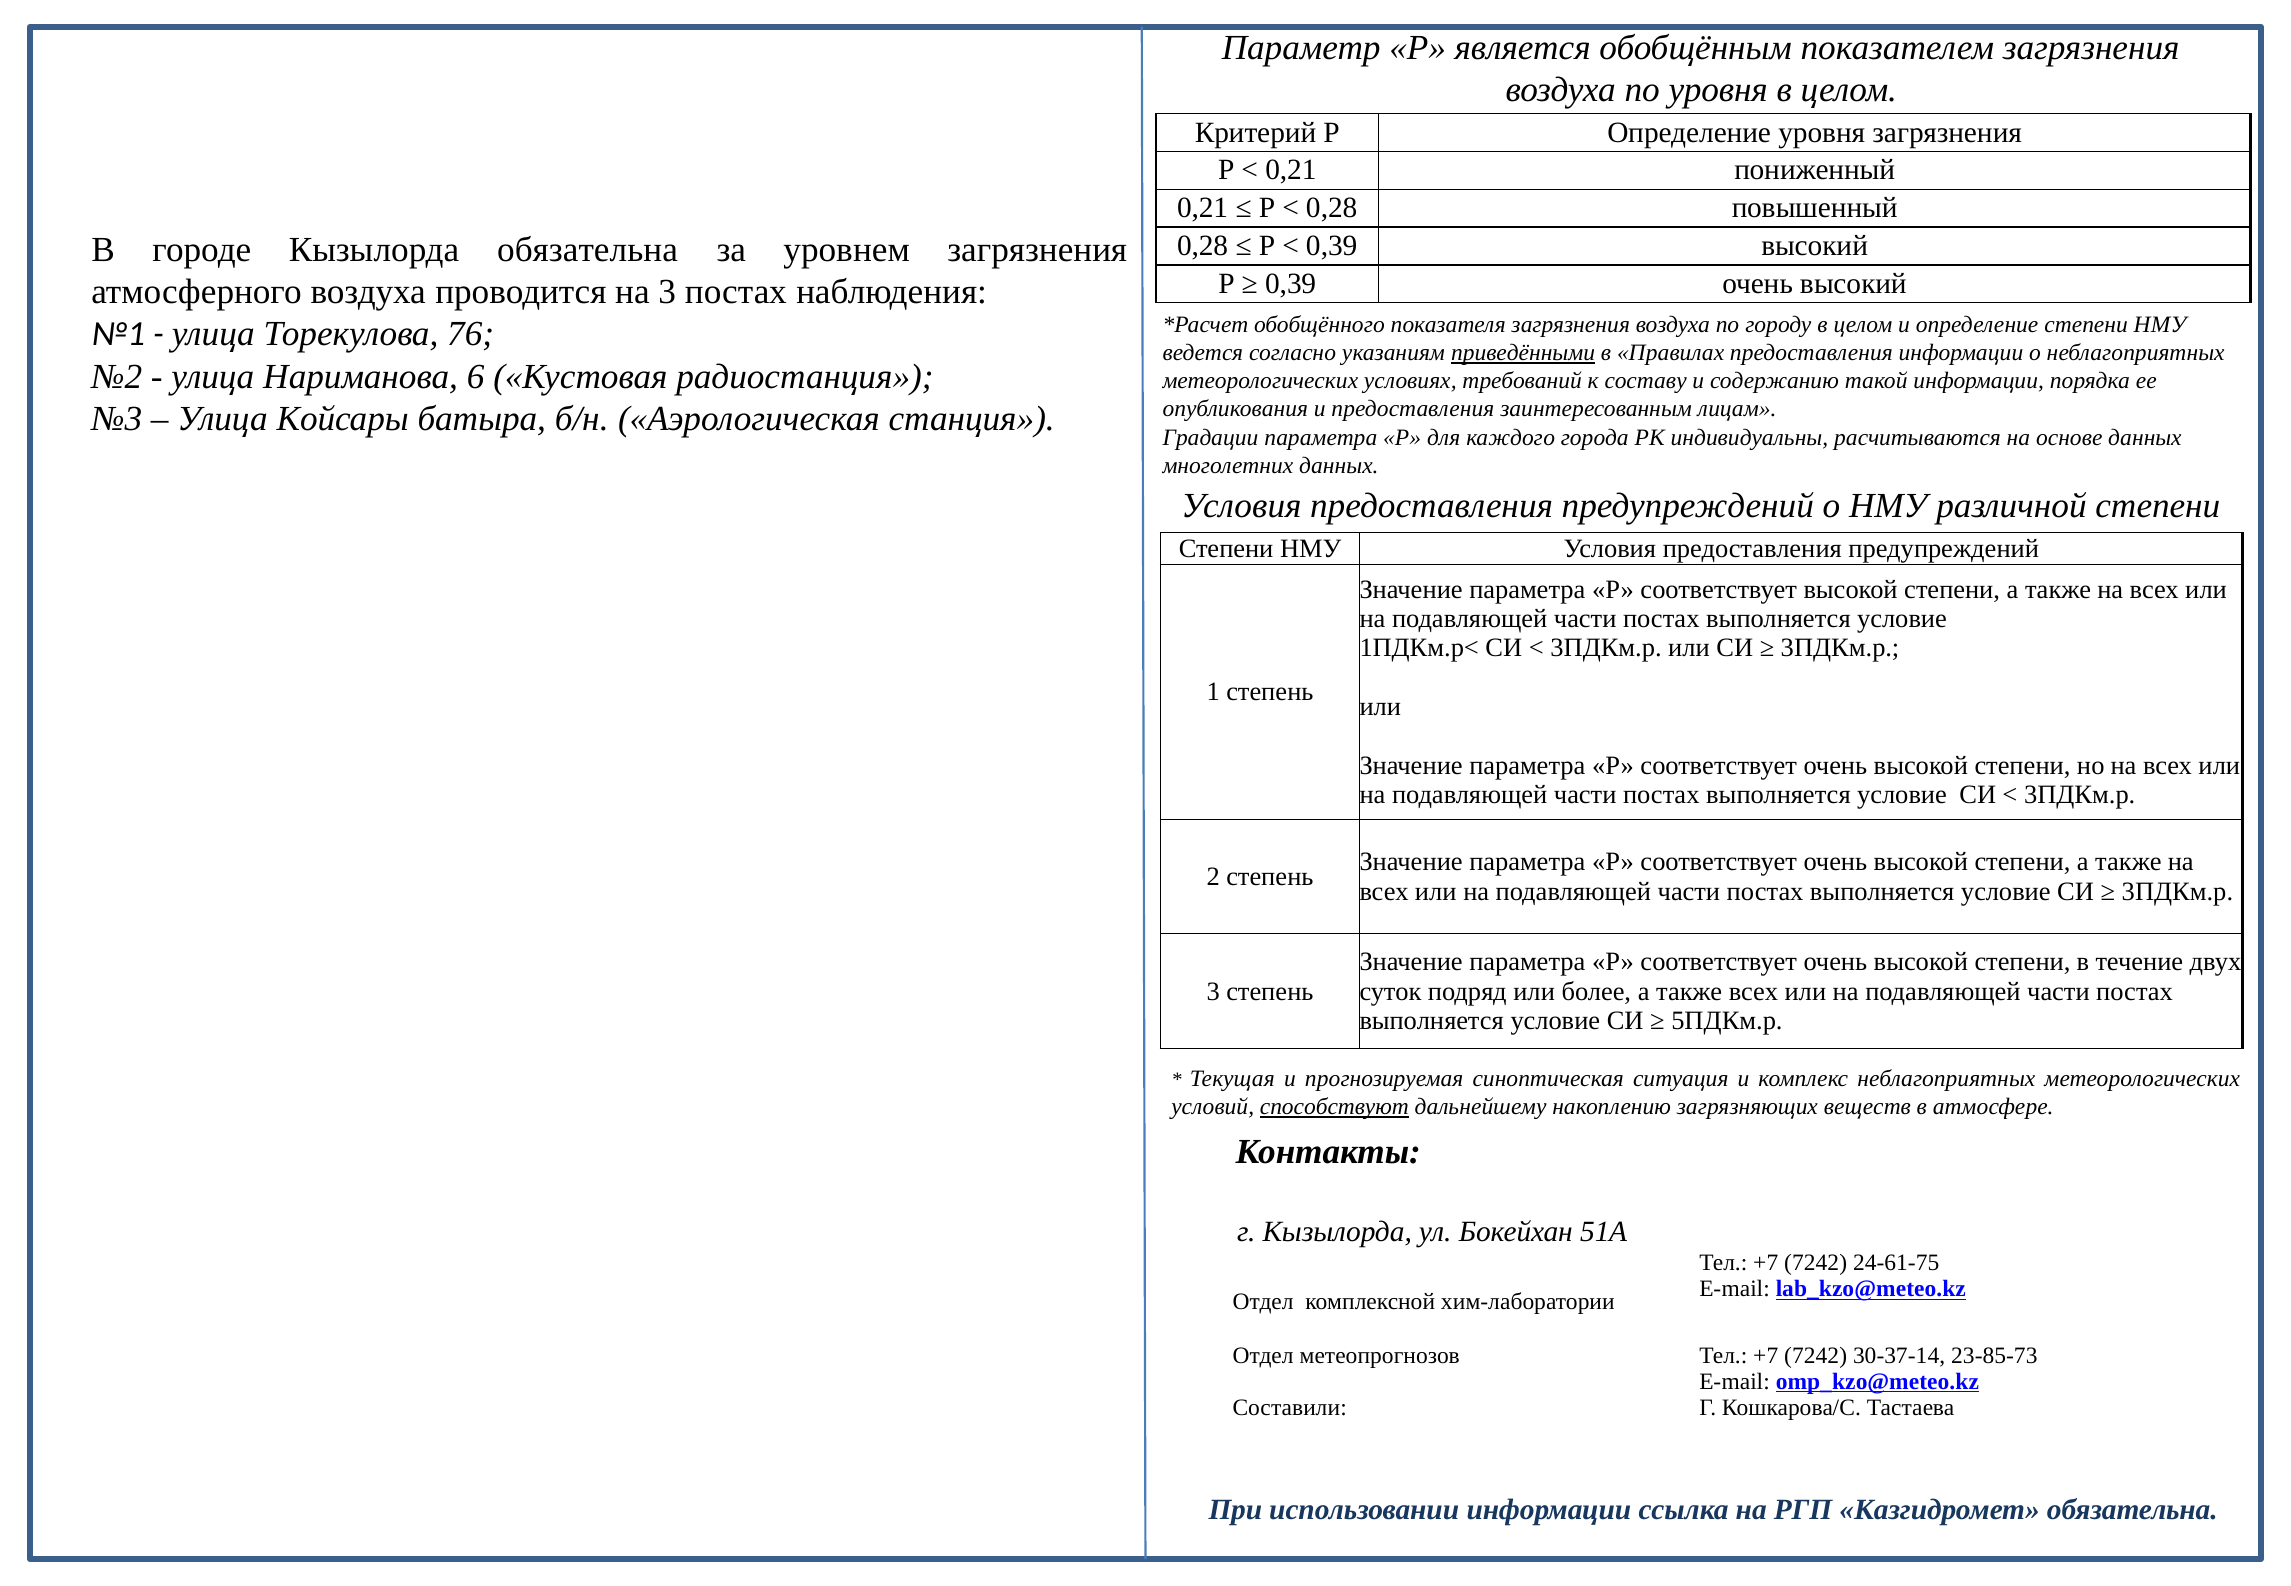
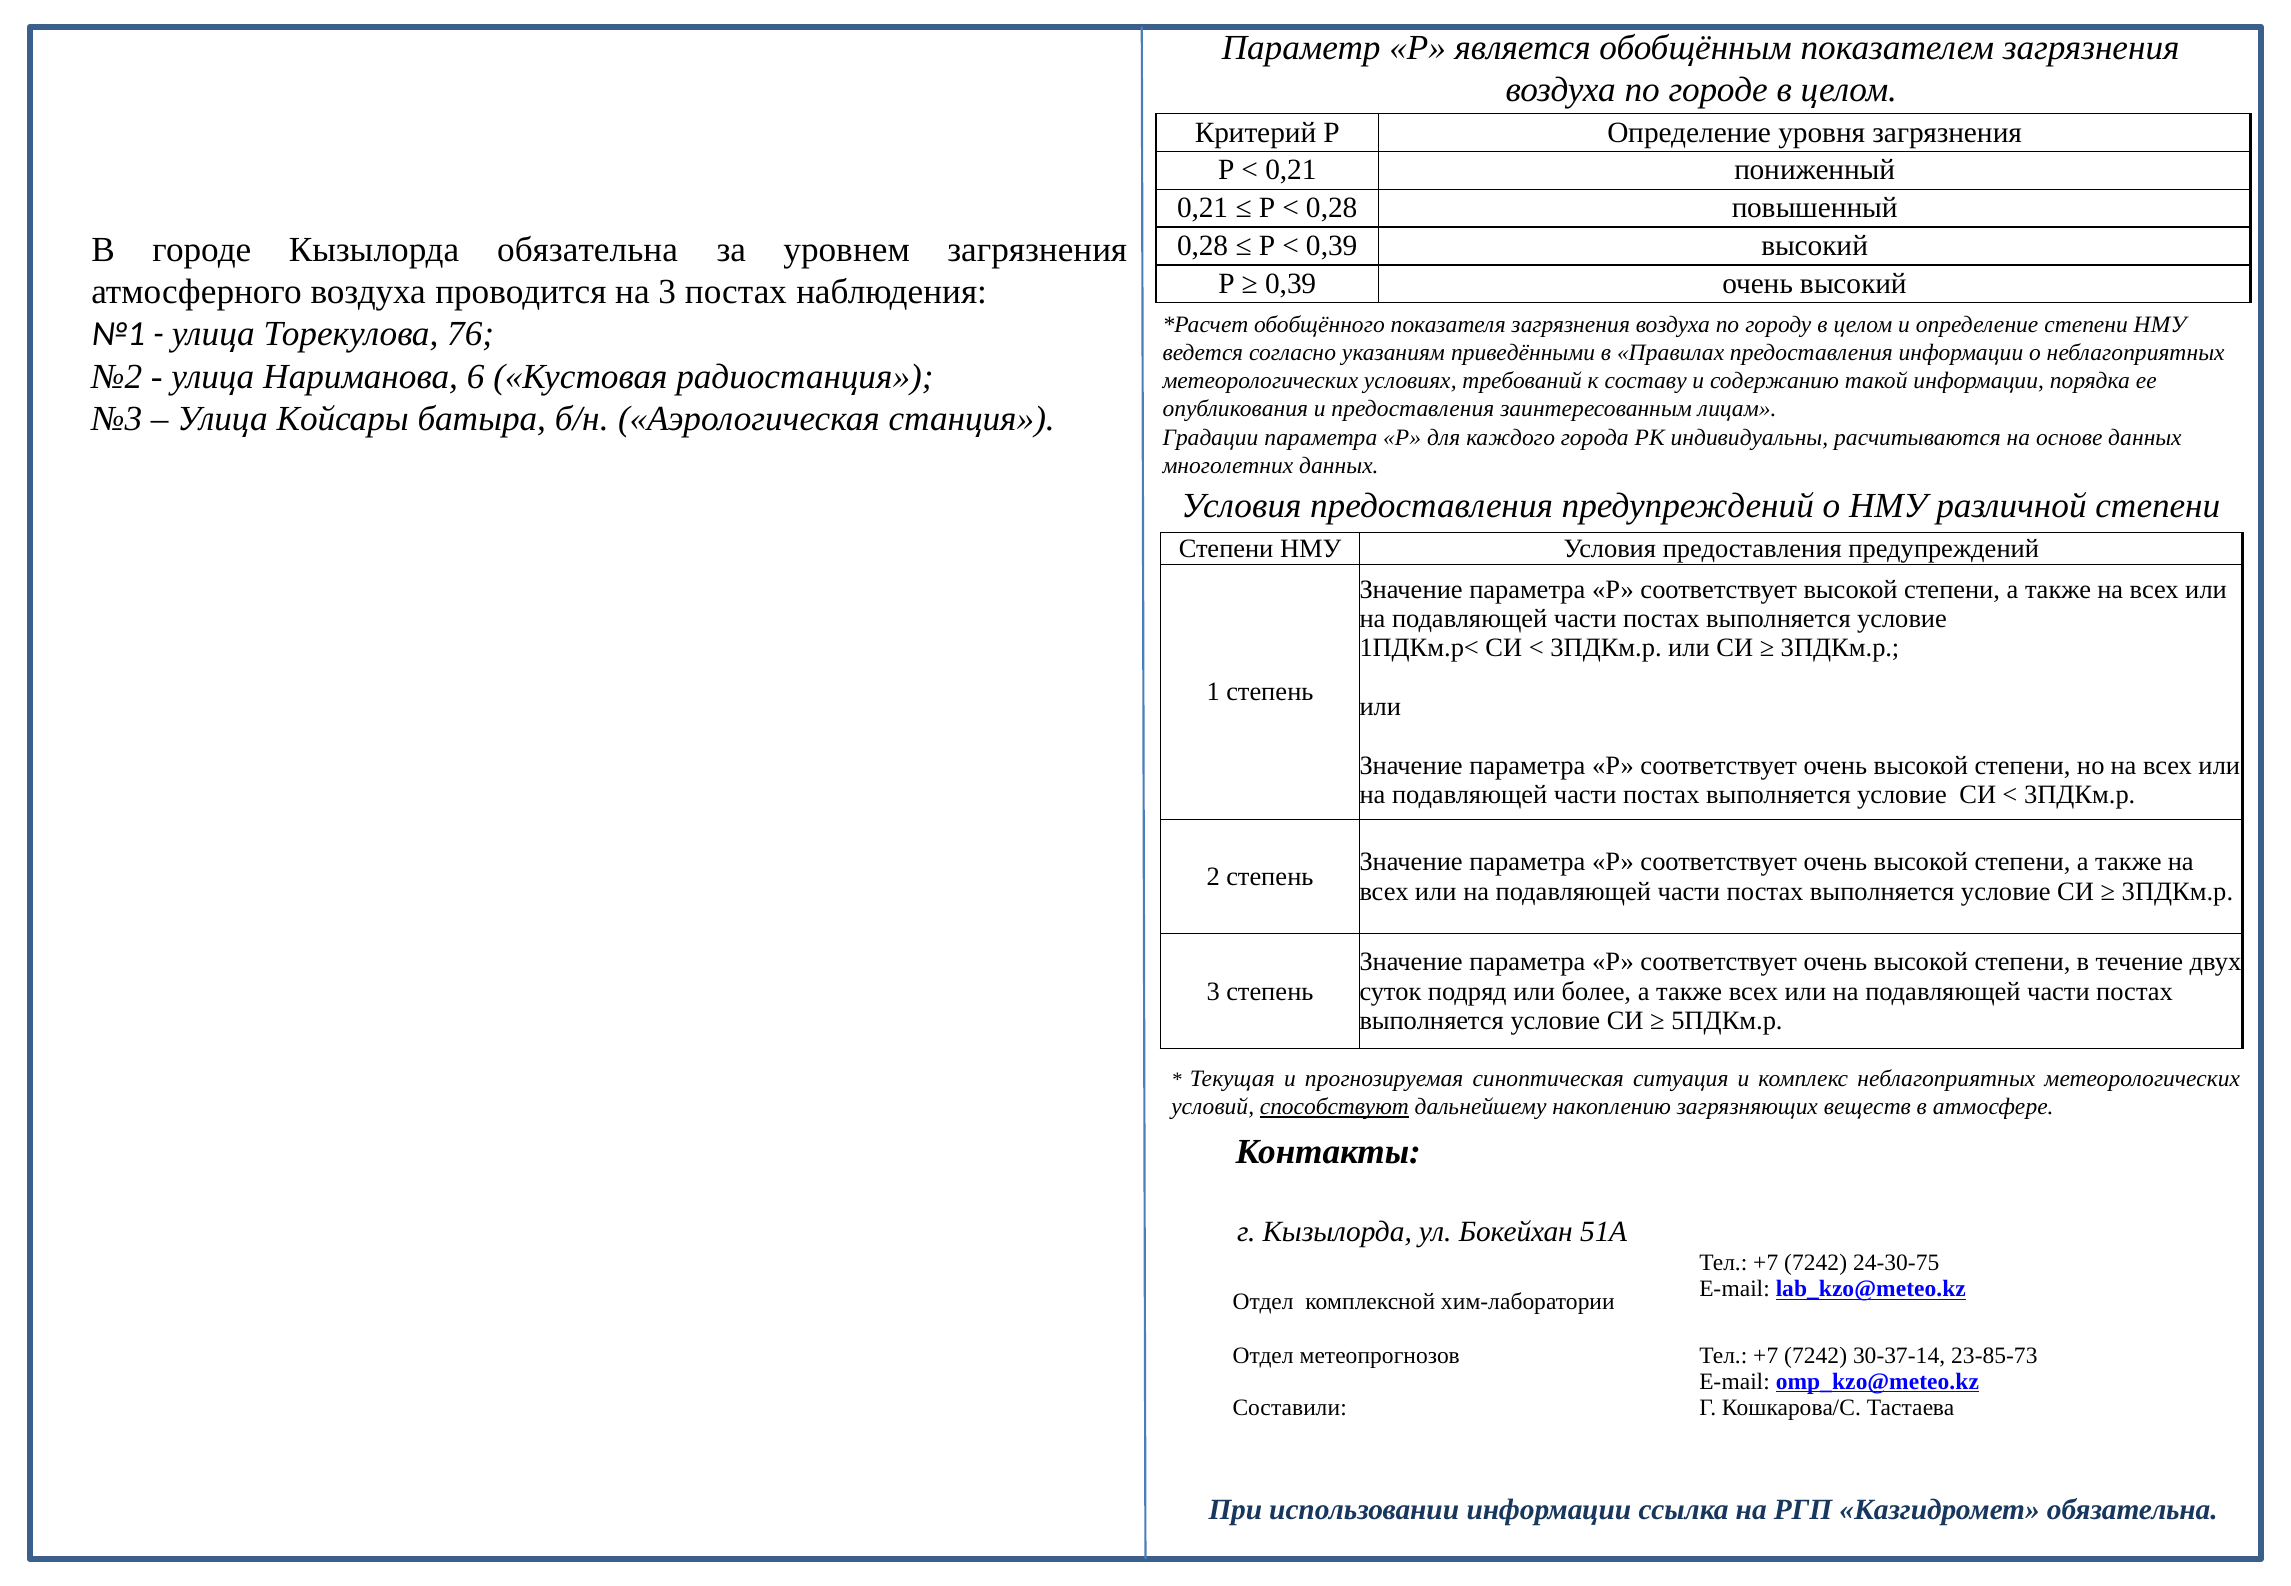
по уровня: уровня -> городе
приведёнными underline: present -> none
24-61-75: 24-61-75 -> 24-30-75
